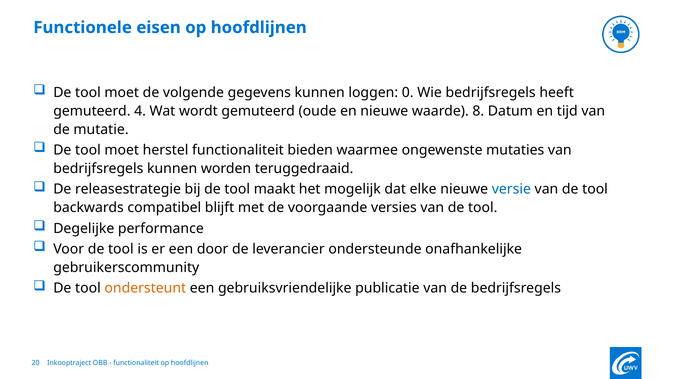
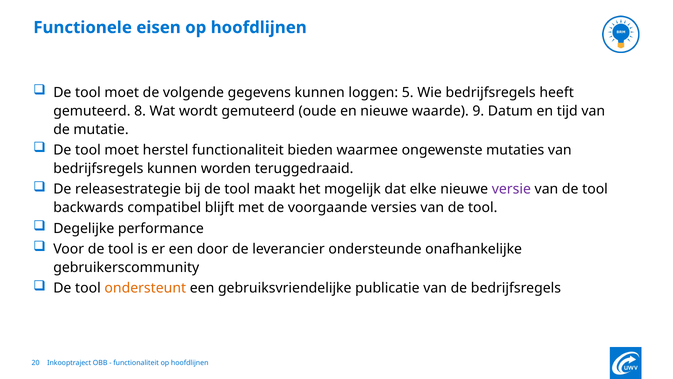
0: 0 -> 5
4: 4 -> 8
8: 8 -> 9
versie colour: blue -> purple
